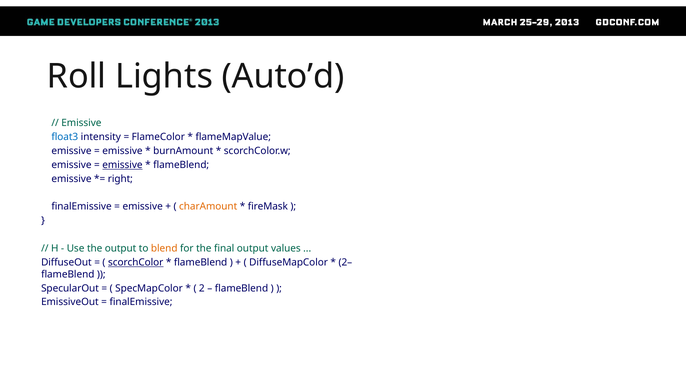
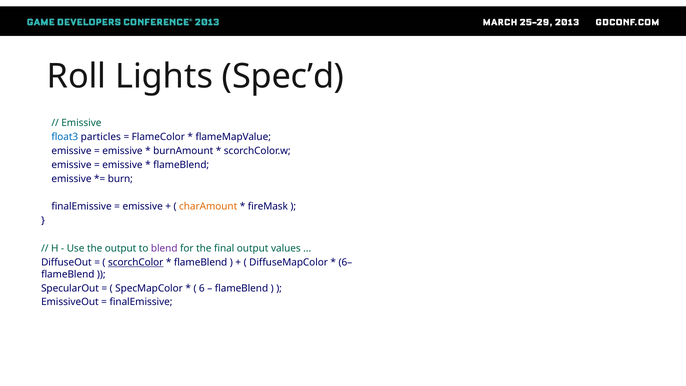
Auto’d: Auto’d -> Spec’d
intensity: intensity -> particles
emissive at (122, 165) underline: present -> none
right: right -> burn
blend colour: orange -> purple
2–: 2– -> 6–
2: 2 -> 6
